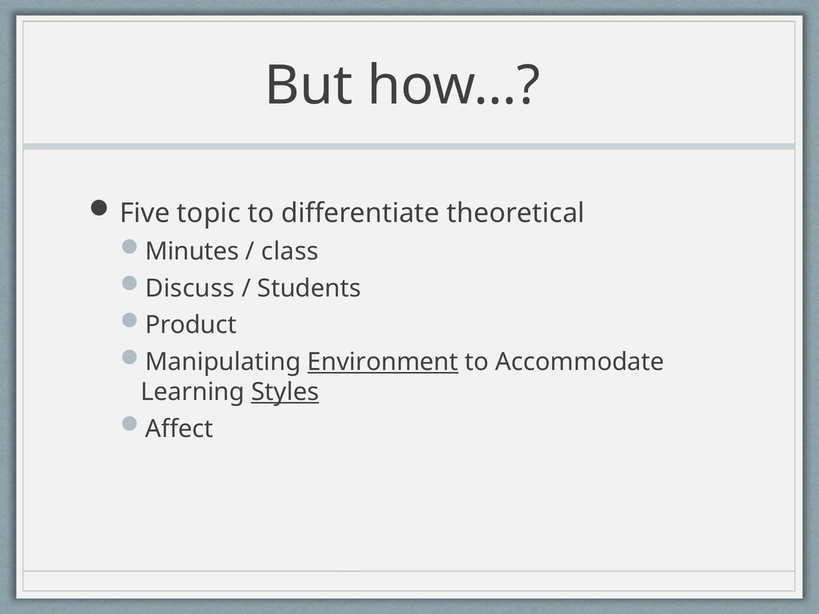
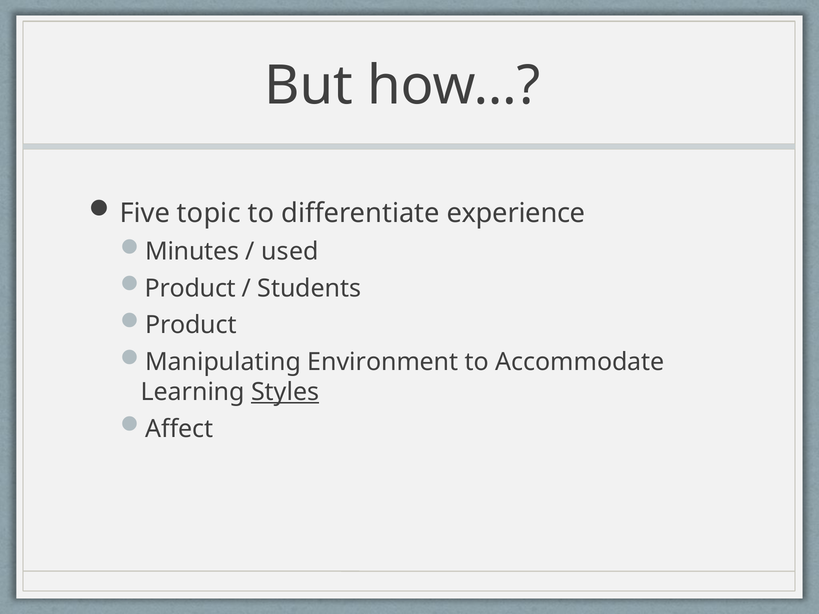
theoretical: theoretical -> experience
class: class -> used
Discuss at (190, 288): Discuss -> Product
Environment underline: present -> none
